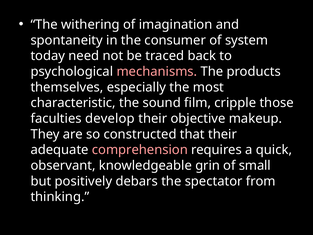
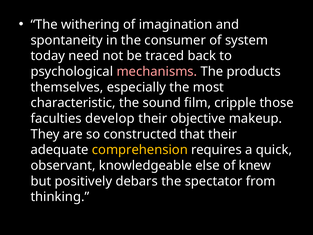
comprehension colour: pink -> yellow
grin: grin -> else
small: small -> knew
